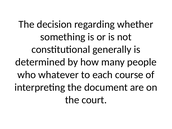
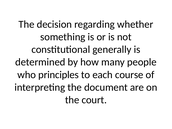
whatever: whatever -> principles
